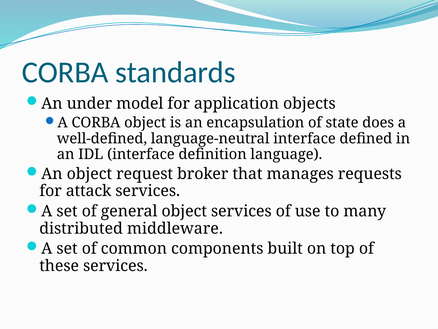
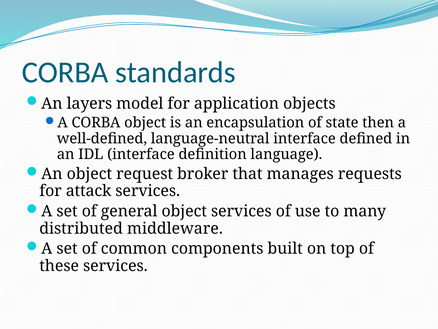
under: under -> layers
does: does -> then
